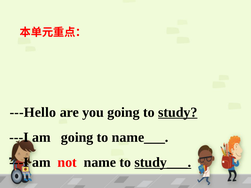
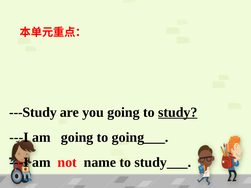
---Hello: ---Hello -> ---Study
name___: name___ -> going___
study___ underline: present -> none
